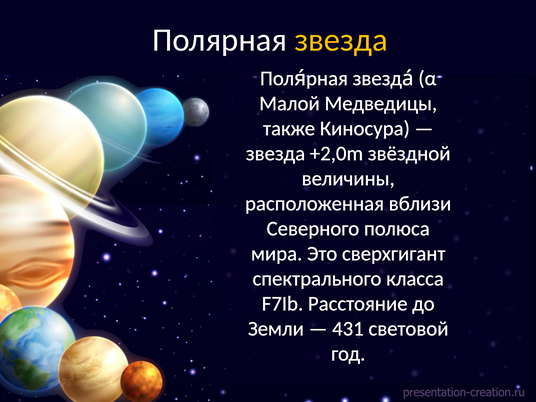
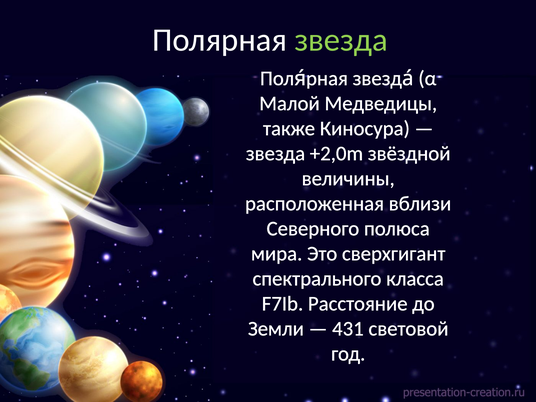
звезда at (341, 40) colour: yellow -> light green
